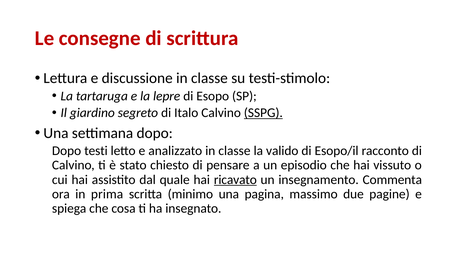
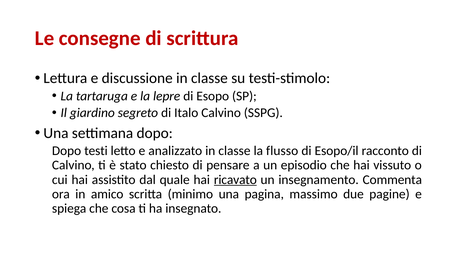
SSPG underline: present -> none
valido: valido -> flusso
prima: prima -> amico
